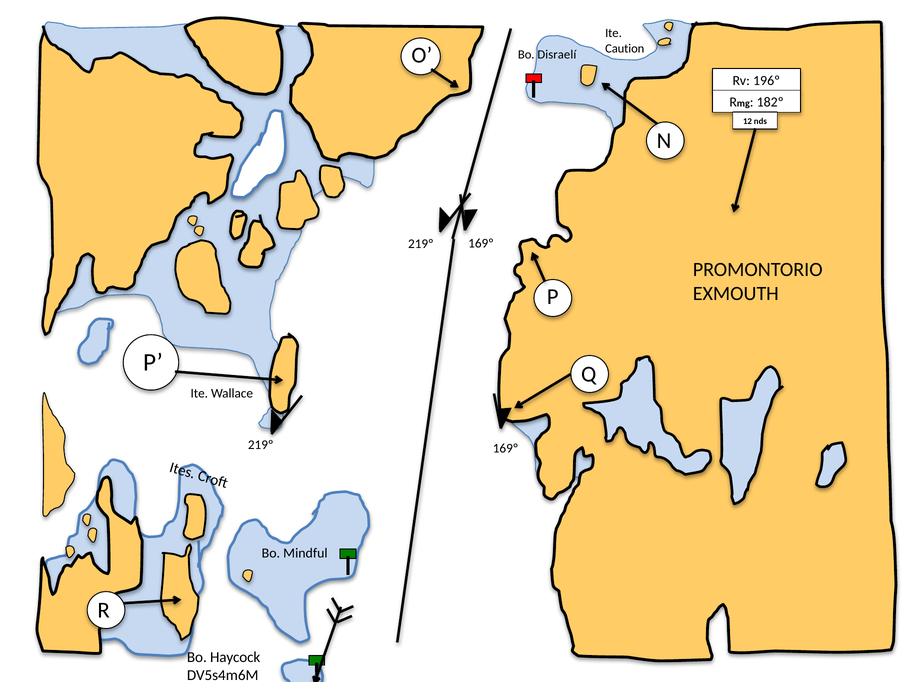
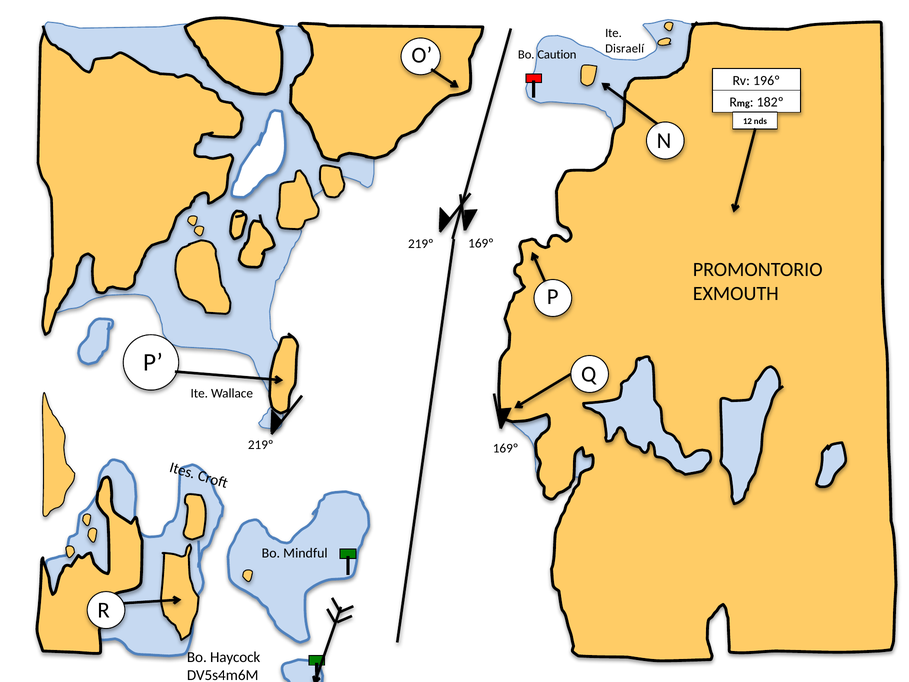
Caution: Caution -> Disraelí
Disraelí: Disraelí -> Caution
